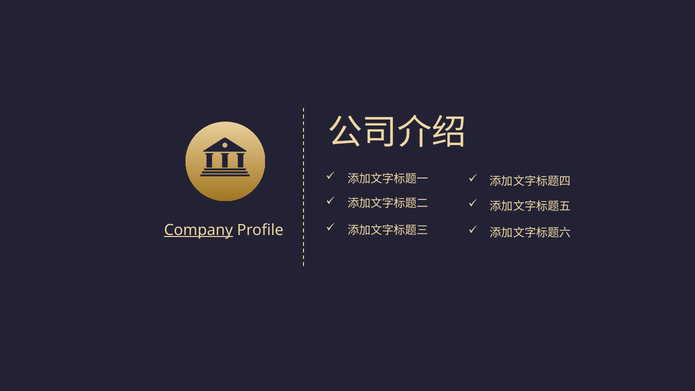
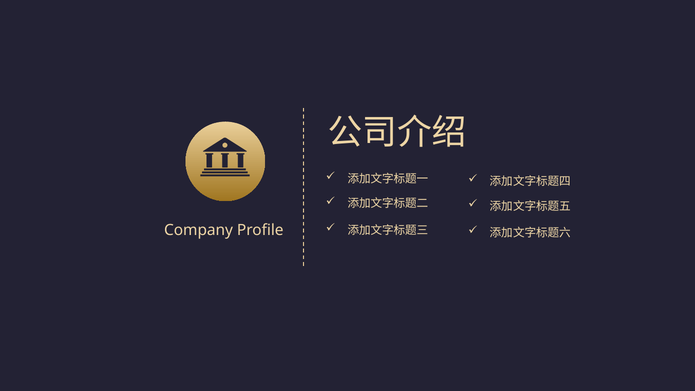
Company underline: present -> none
